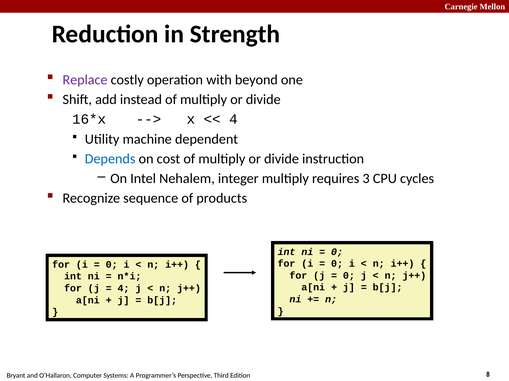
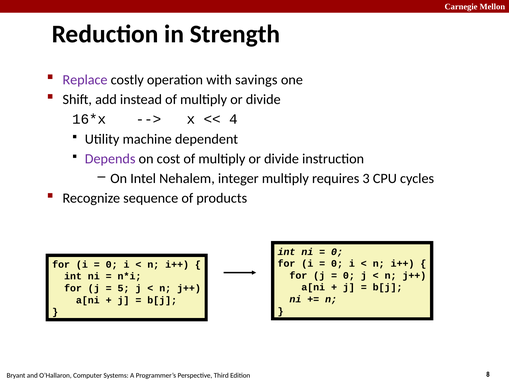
beyond: beyond -> savings
Depends colour: blue -> purple
4 at (124, 289): 4 -> 5
